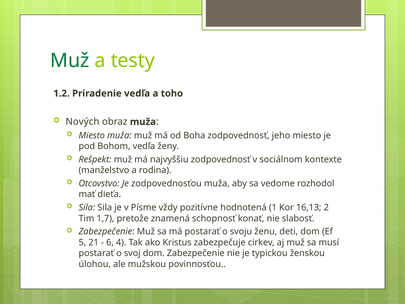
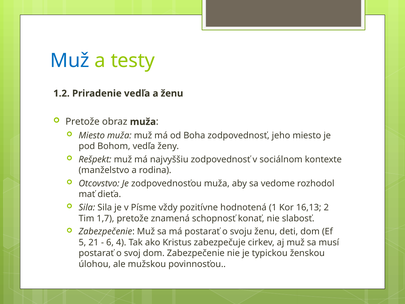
Muž at (70, 61) colour: green -> blue
a toho: toho -> ženu
Nových at (82, 122): Nových -> Pretože
